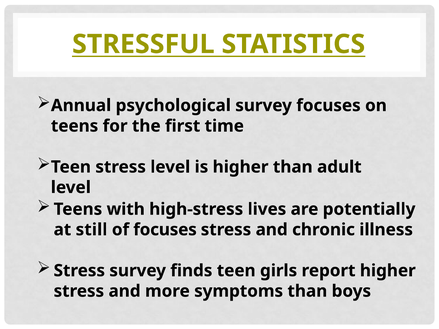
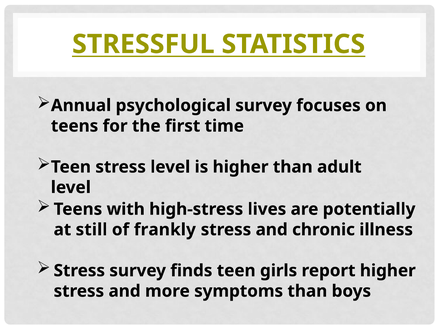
of focuses: focuses -> frankly
